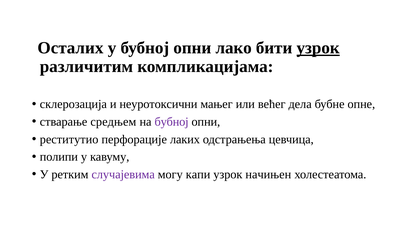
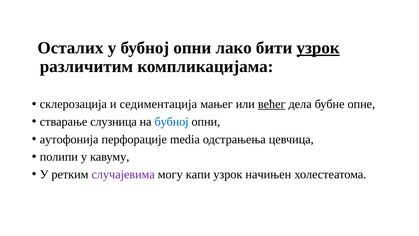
неуротоксични: неуротоксични -> седиментација
већег underline: none -> present
средњем: средњем -> слузница
бубној at (172, 122) colour: purple -> blue
реститутио: реститутио -> аутофонија
лаких: лаких -> media
